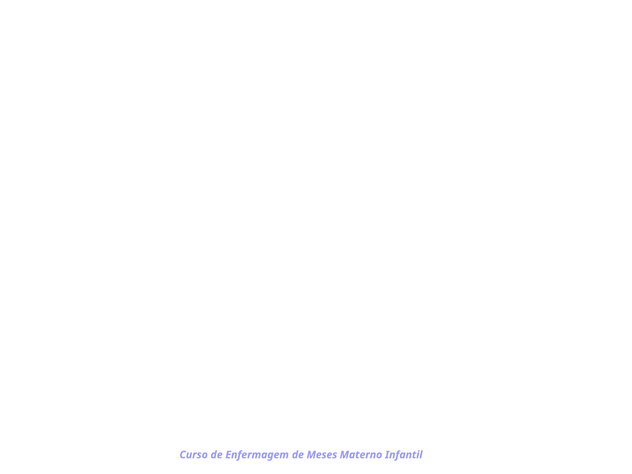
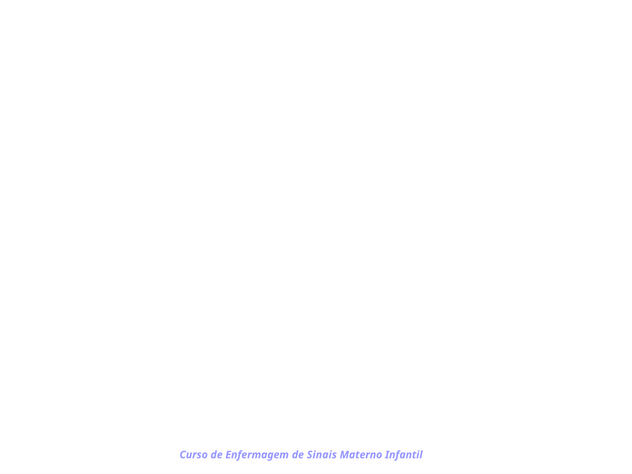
Meses: Meses -> Sinais
